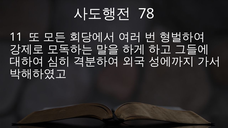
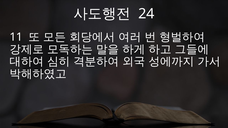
78: 78 -> 24
